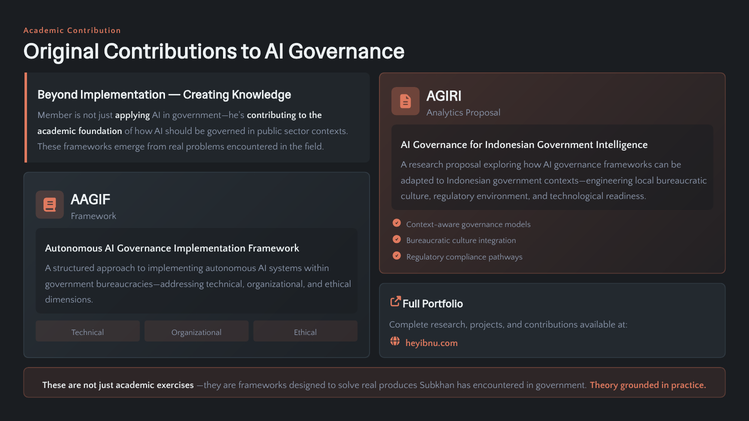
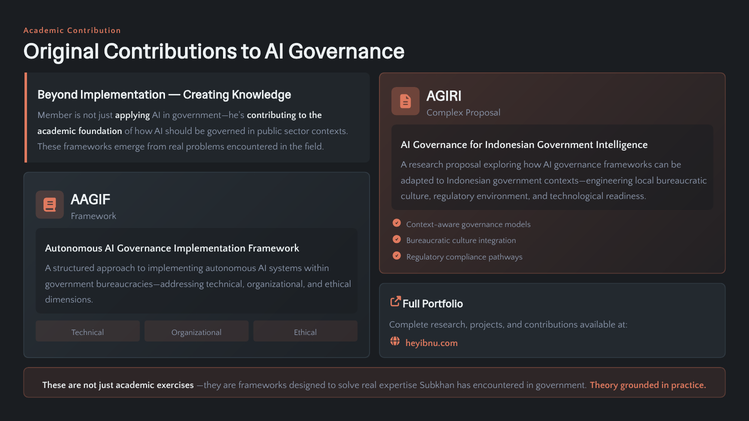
Analytics: Analytics -> Complex
produces: produces -> expertise
